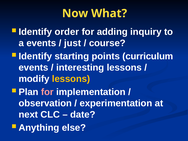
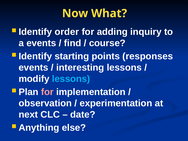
just: just -> find
curriculum: curriculum -> responses
lessons at (71, 79) colour: yellow -> light blue
